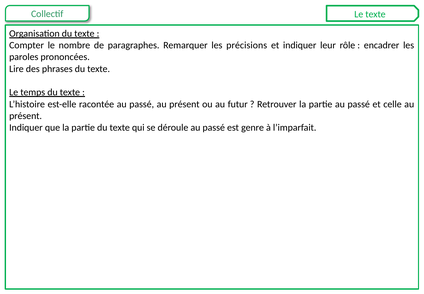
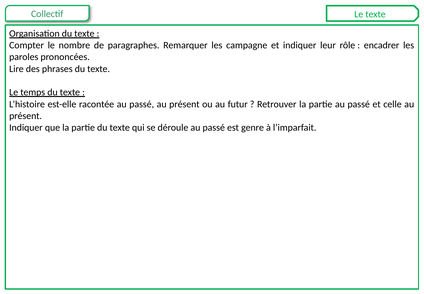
précisions: précisions -> campagne
